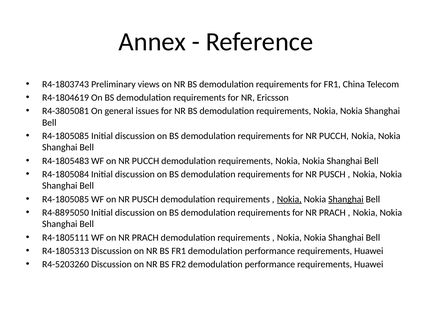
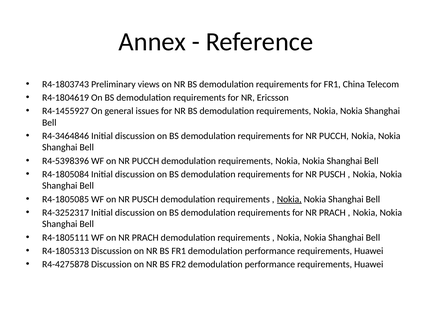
R4-3805081: R4-3805081 -> R4-1455927
R4-1805085 at (66, 136): R4-1805085 -> R4-3464846
R4-1805483: R4-1805483 -> R4-5398396
Shanghai at (346, 199) underline: present -> none
R4-8895050: R4-8895050 -> R4-3252317
R4-5203260: R4-5203260 -> R4-4275878
